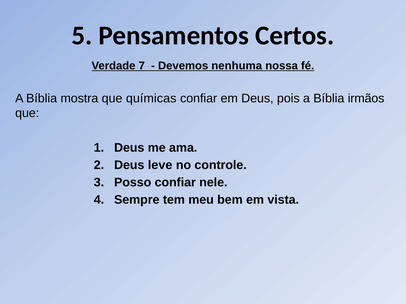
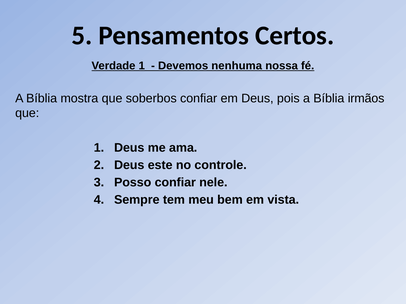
Verdade 7: 7 -> 1
químicas: químicas -> soberbos
leve: leve -> este
